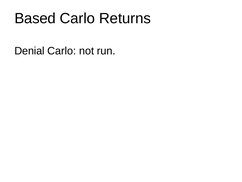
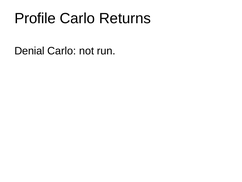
Based: Based -> Profile
